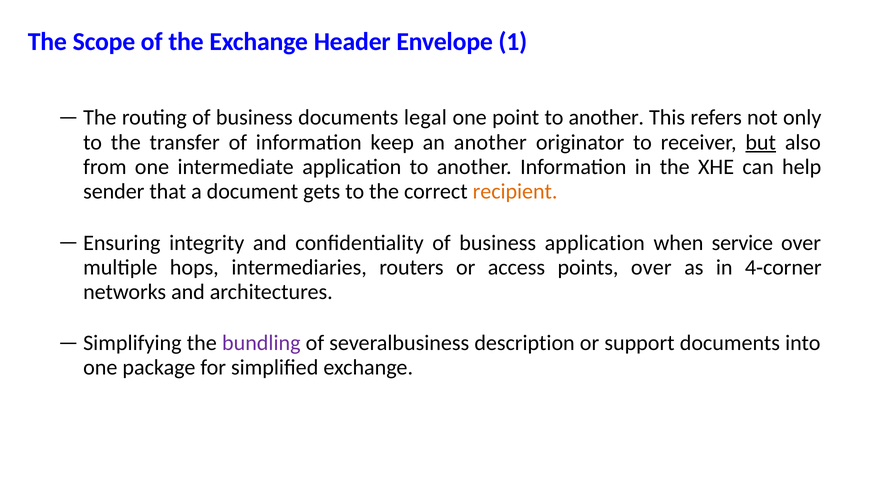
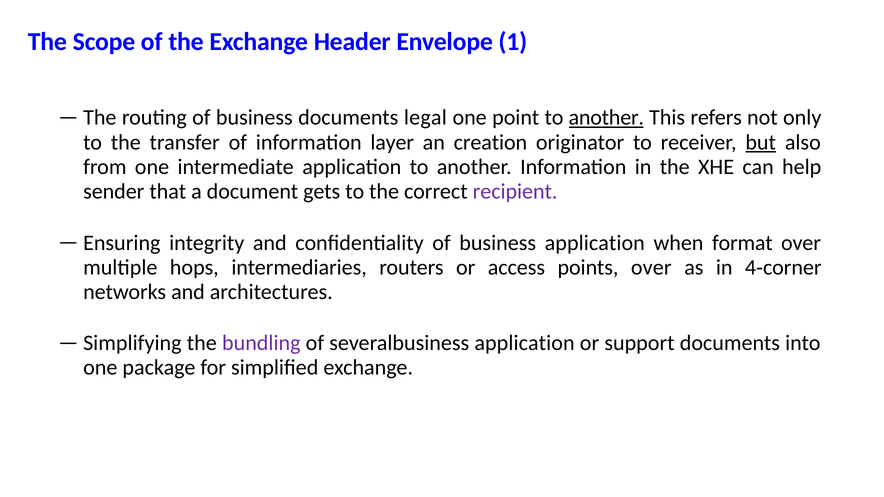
another at (606, 118) underline: none -> present
keep: keep -> layer
an another: another -> creation
recipient colour: orange -> purple
service: service -> format
severalbusiness description: description -> application
